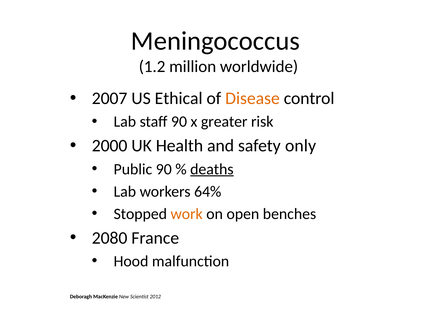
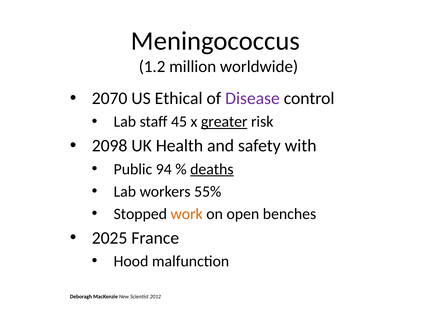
2007: 2007 -> 2070
Disease colour: orange -> purple
staff 90: 90 -> 45
greater underline: none -> present
2000: 2000 -> 2098
only: only -> with
Public 90: 90 -> 94
64%: 64% -> 55%
2080: 2080 -> 2025
